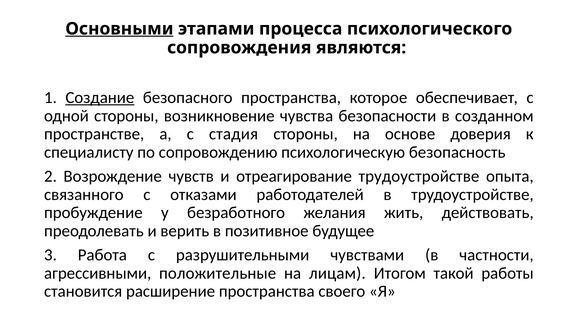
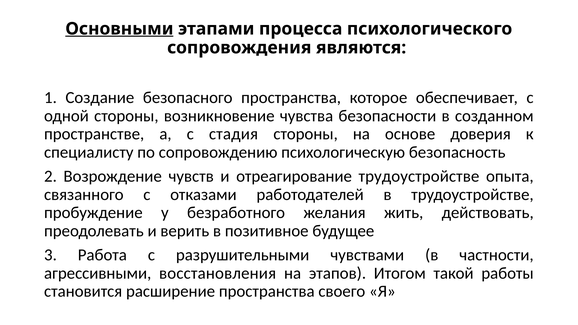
Создание underline: present -> none
положительные: положительные -> восстановления
лицам: лицам -> этапов
